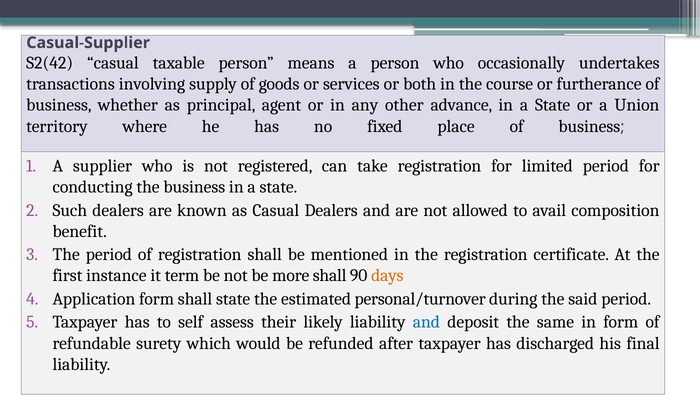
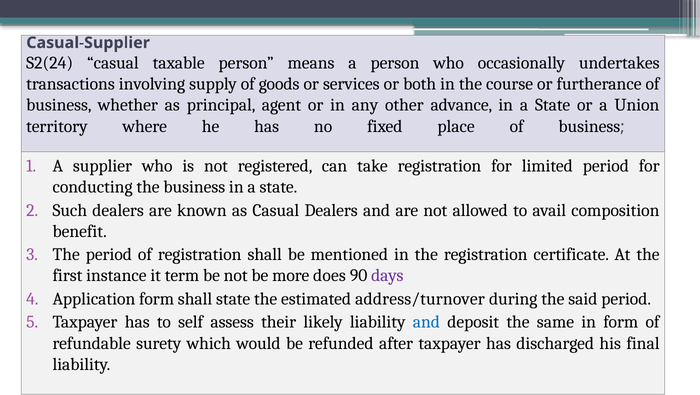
S2(42: S2(42 -> S2(24
more shall: shall -> does
days colour: orange -> purple
personal/turnover: personal/turnover -> address/turnover
